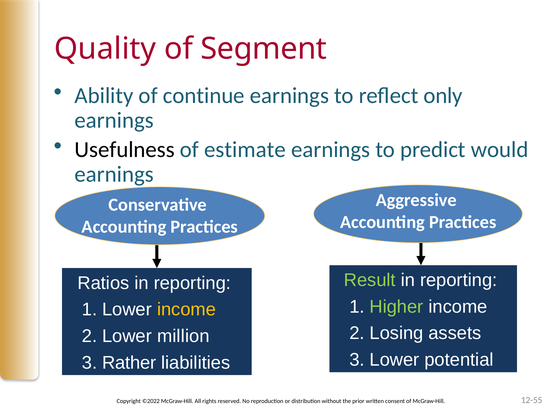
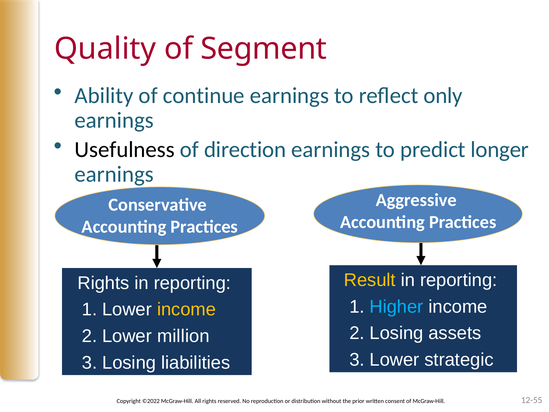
estimate: estimate -> direction
would: would -> longer
Result colour: light green -> yellow
Ratios at (103, 283): Ratios -> Rights
Higher colour: light green -> light blue
potential: potential -> strategic
Rather at (129, 362): Rather -> Losing
